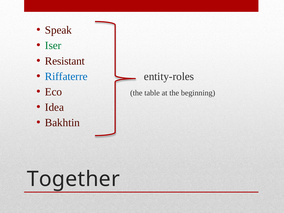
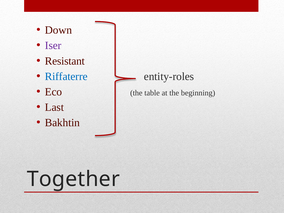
Speak: Speak -> Down
Iser colour: green -> purple
Idea: Idea -> Last
